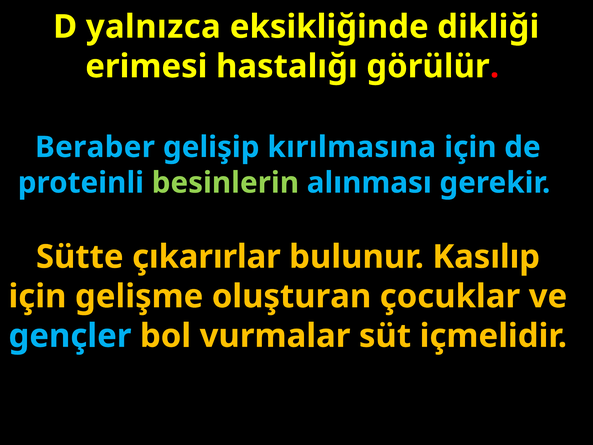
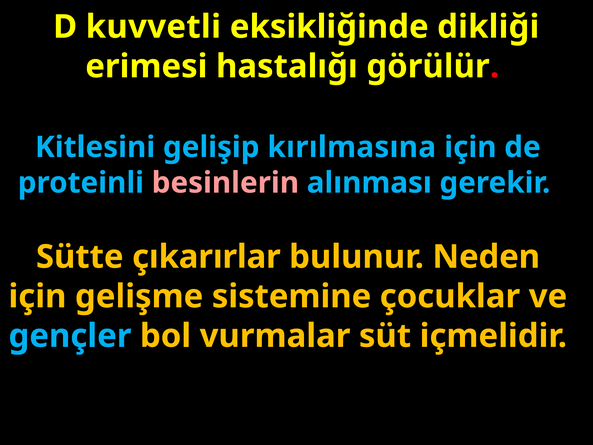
yalnızca: yalnızca -> kuvvetli
Beraber: Beraber -> Kitlesini
besinlerin colour: light green -> pink
Kasılıp: Kasılıp -> Neden
oluşturan: oluşturan -> sistemine
